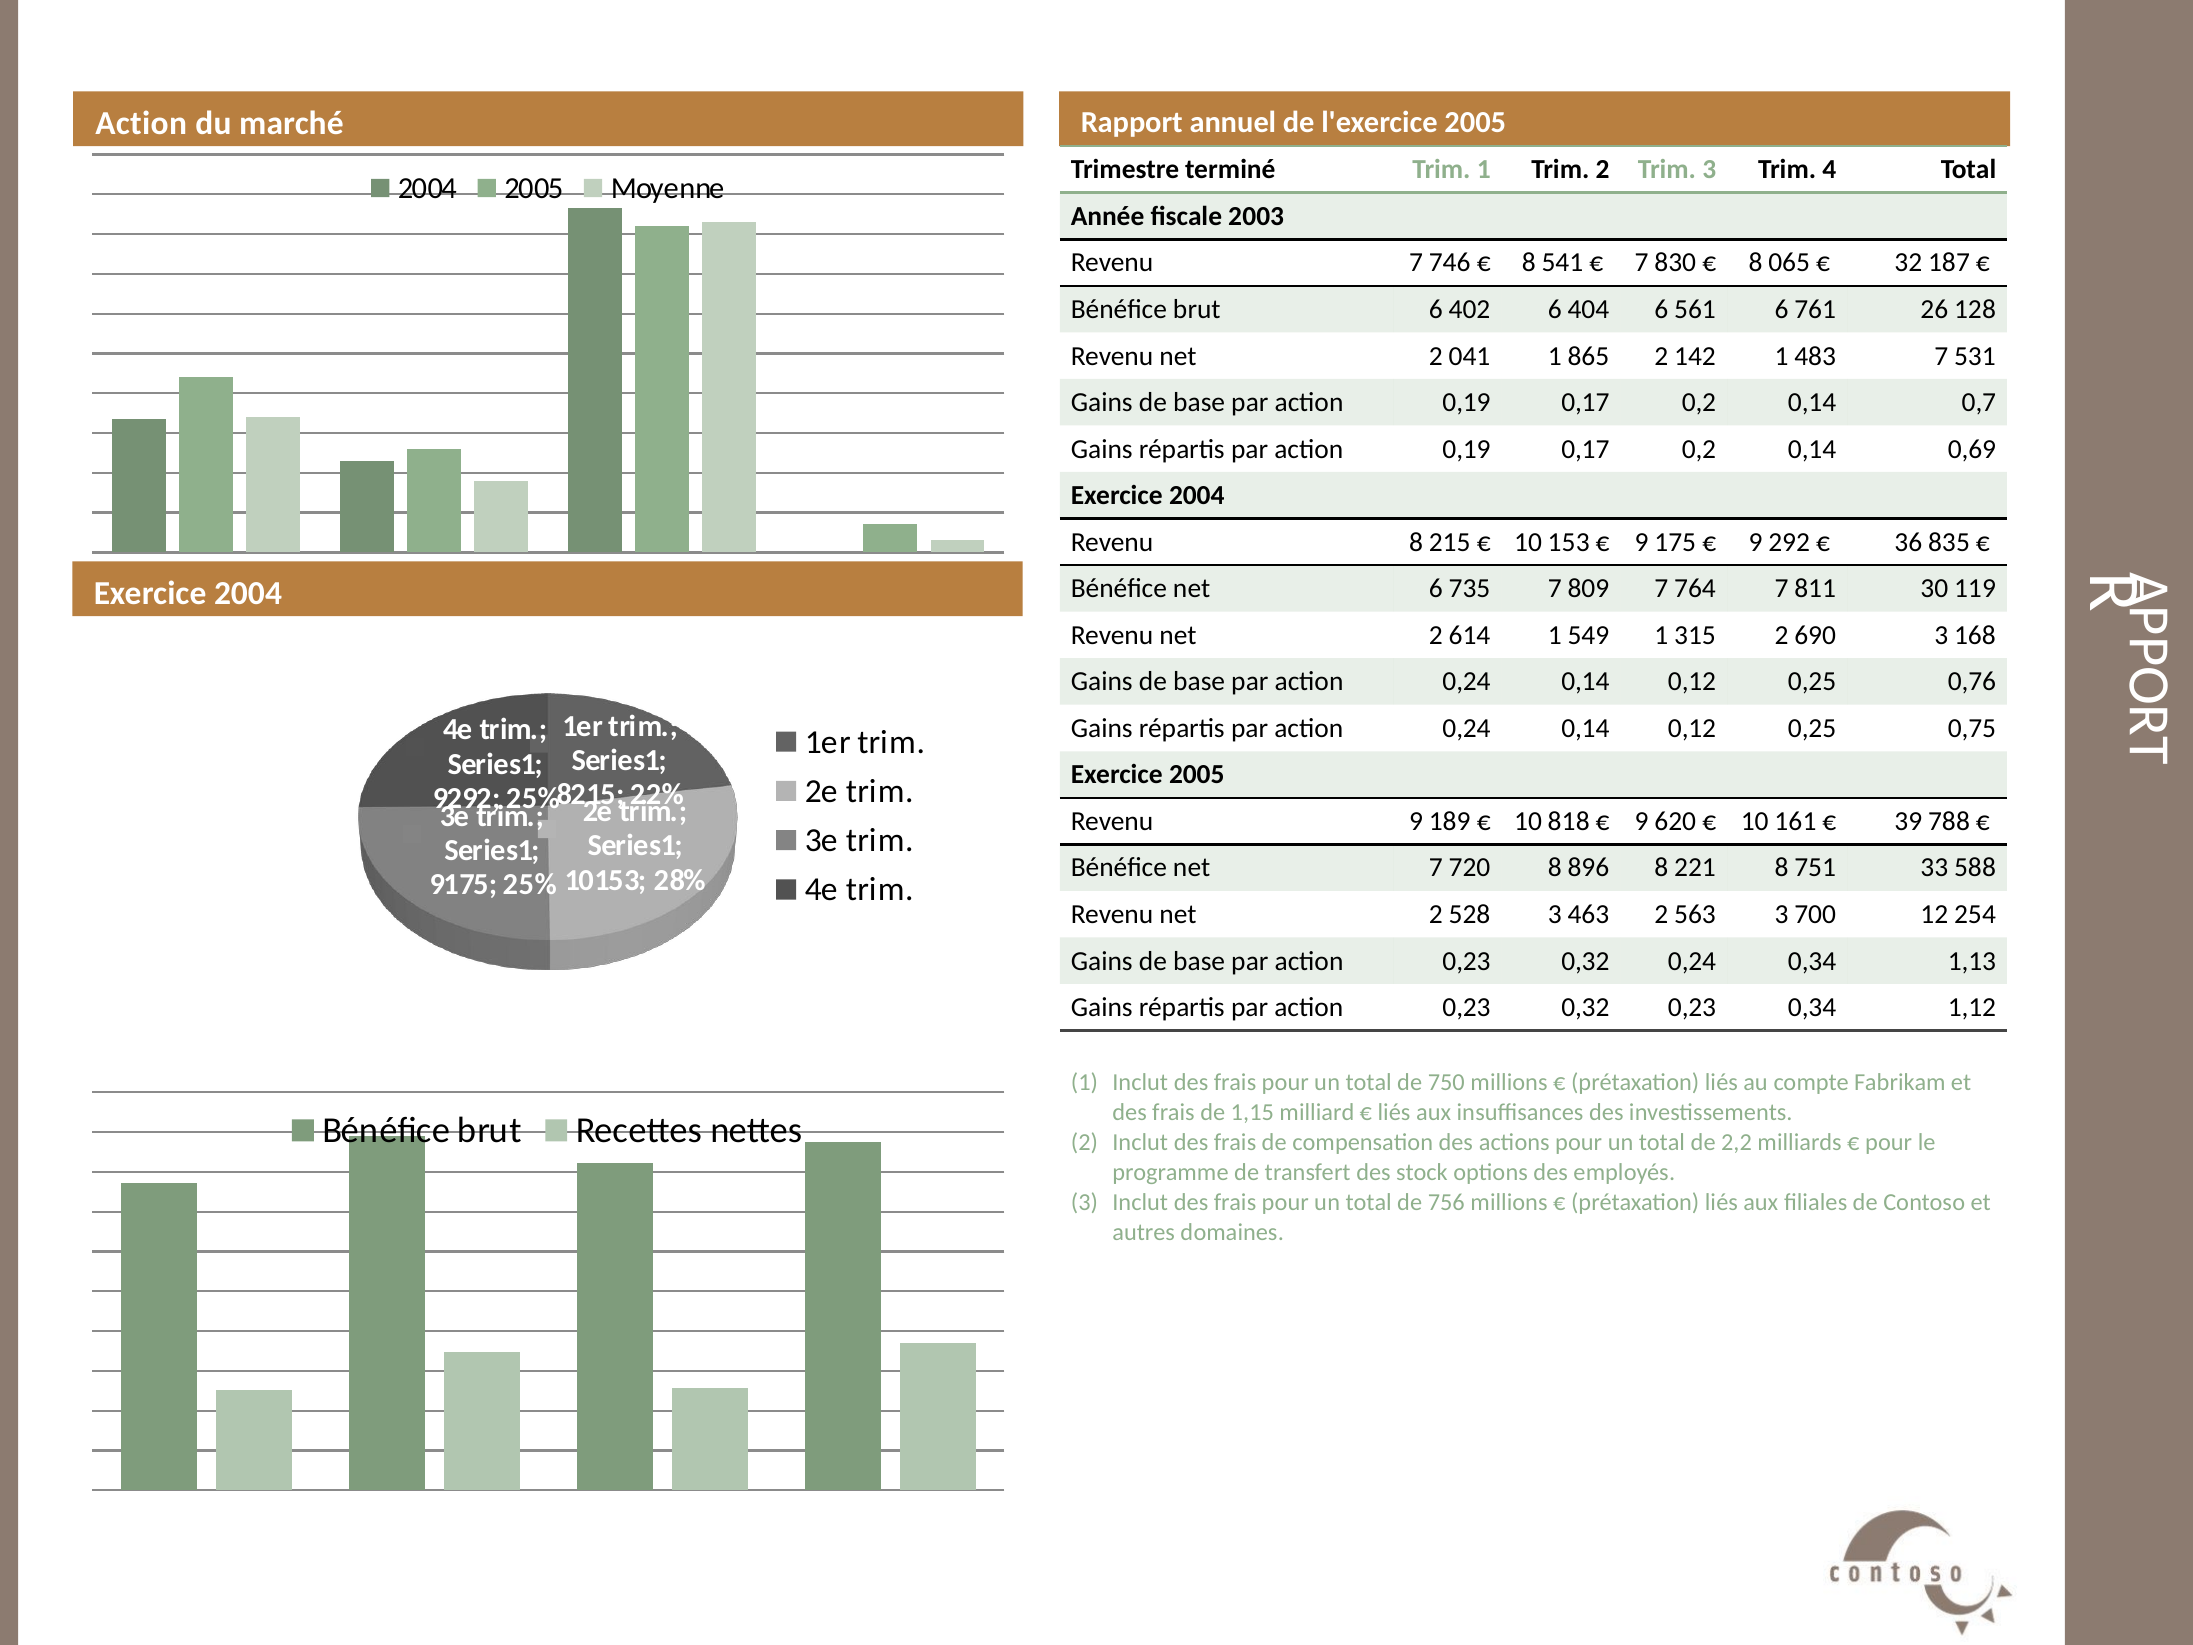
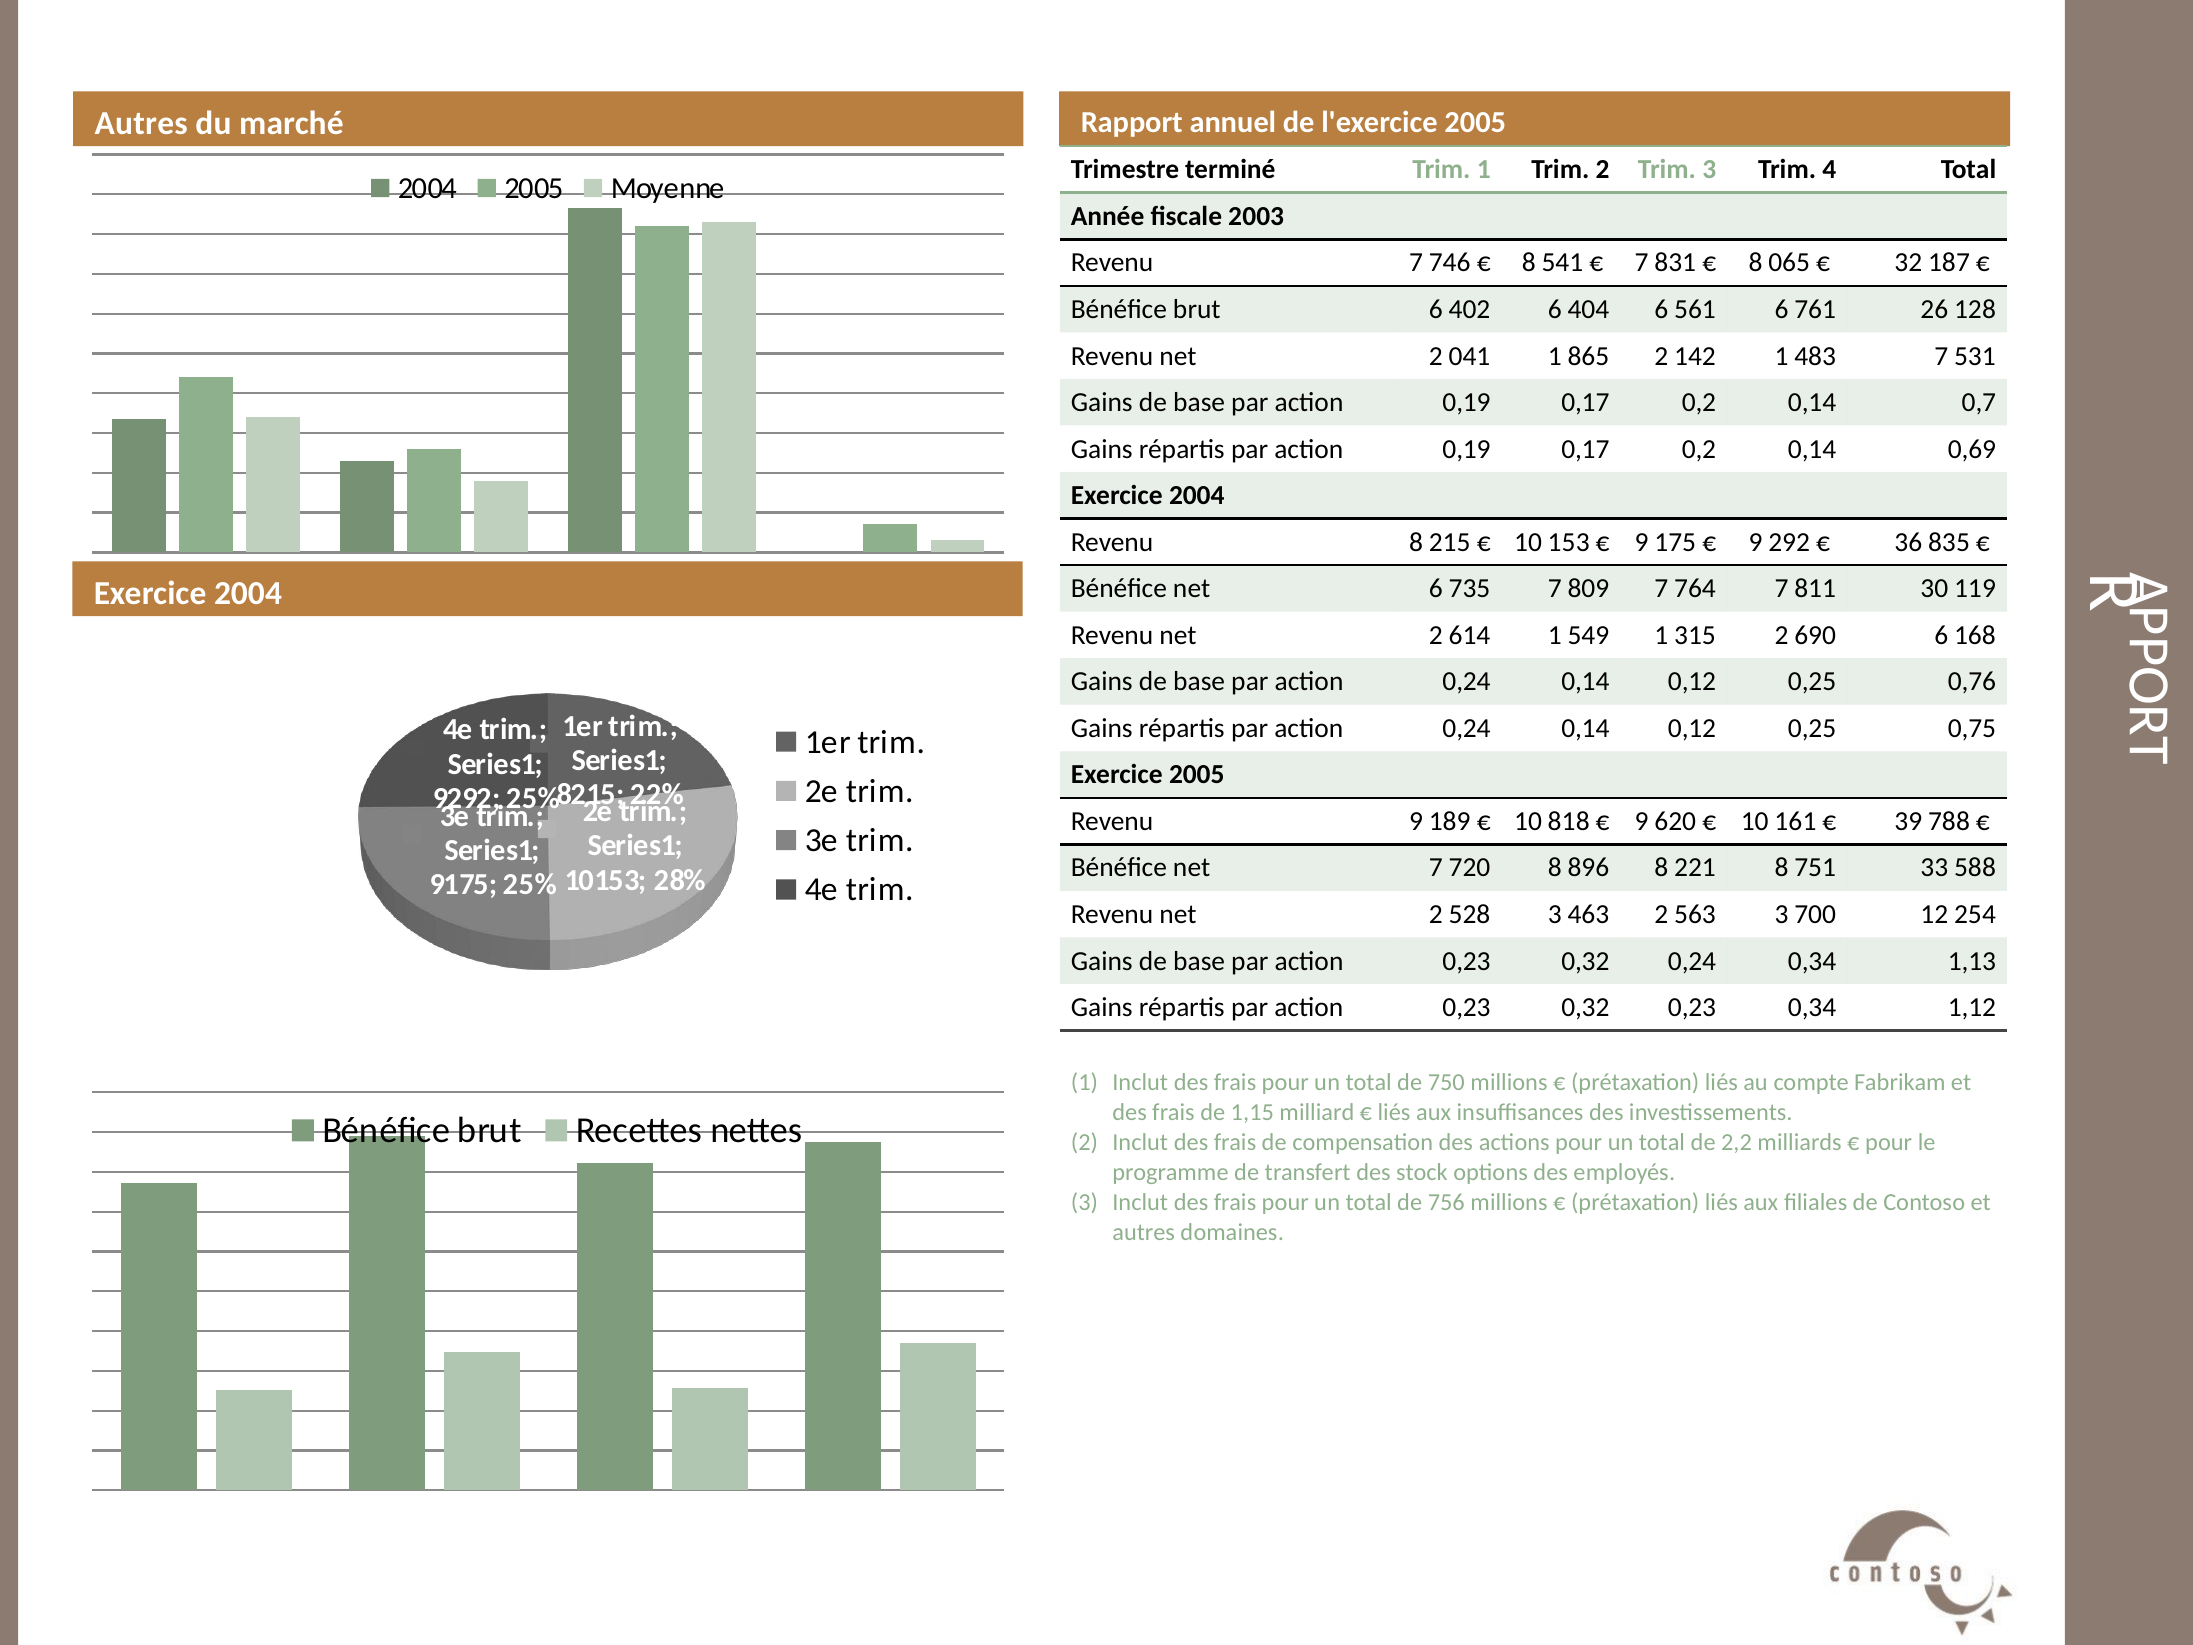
Action at (141, 123): Action -> Autres
830: 830 -> 831
690 3: 3 -> 6
